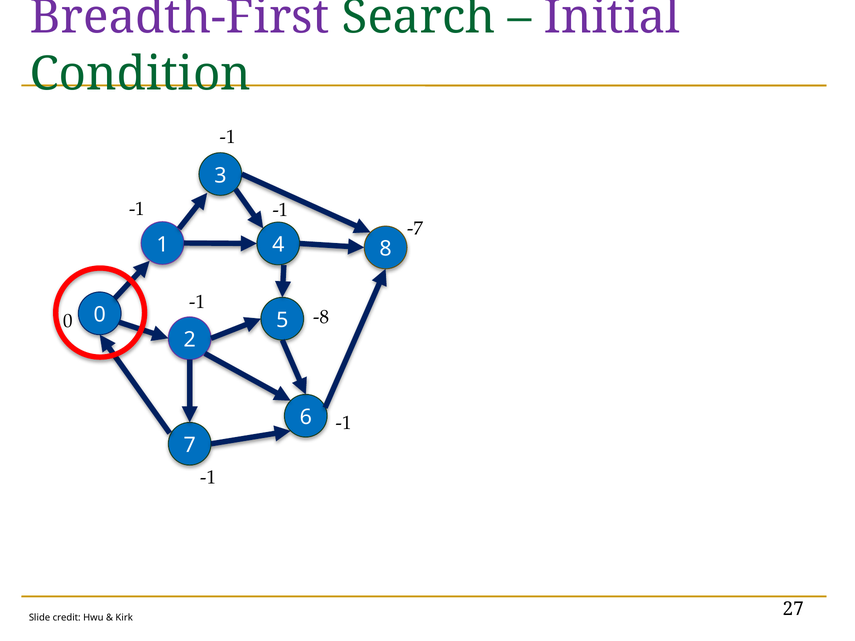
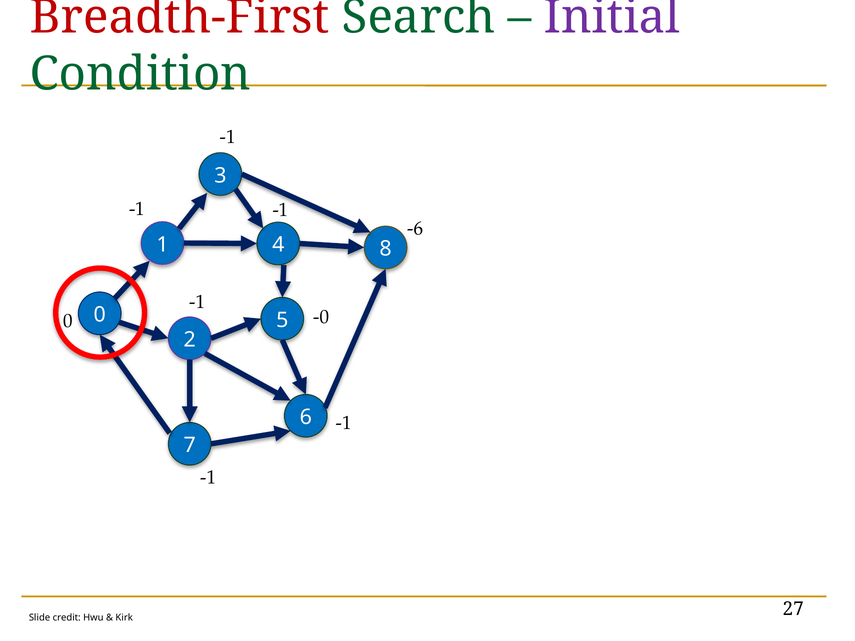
Breadth-First colour: purple -> red
-7: -7 -> -6
-8: -8 -> -0
